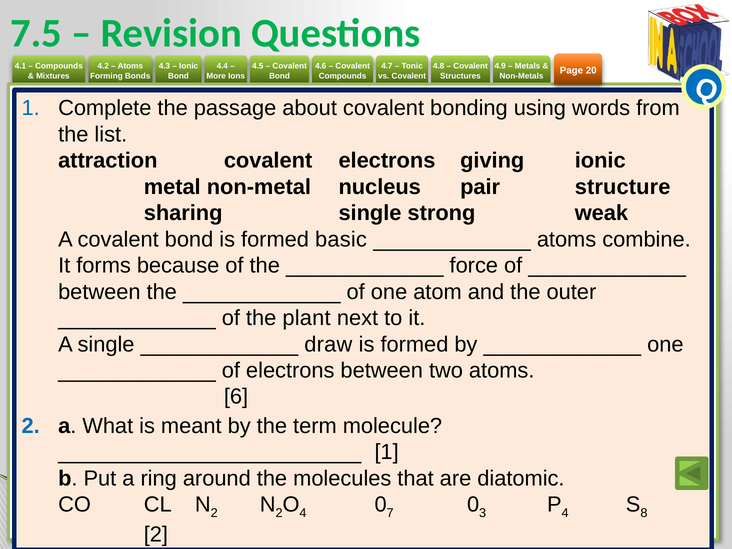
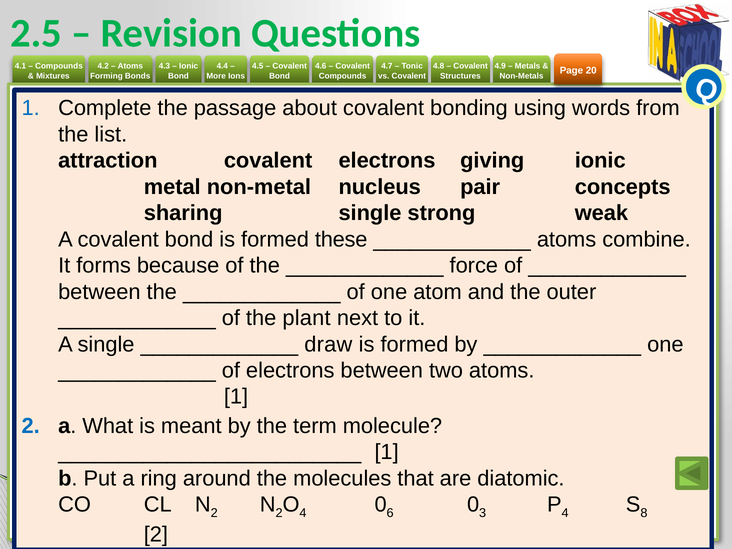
7.5: 7.5 -> 2.5
structure: structure -> concepts
basic: basic -> these
6 at (236, 397): 6 -> 1
7: 7 -> 6
